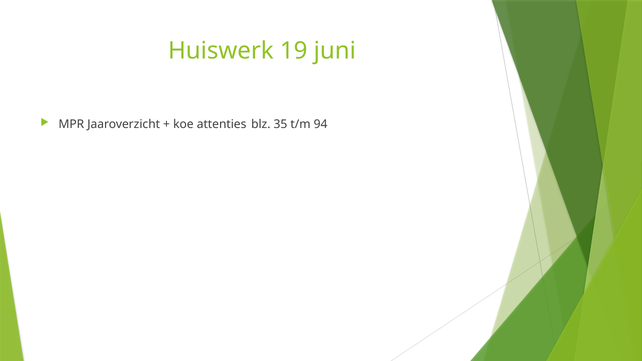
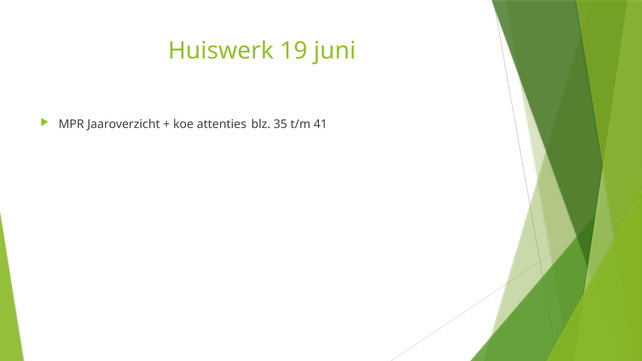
94: 94 -> 41
